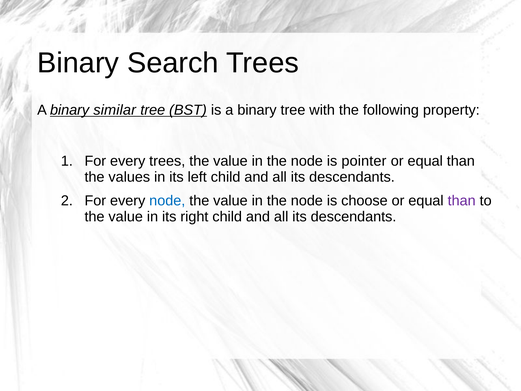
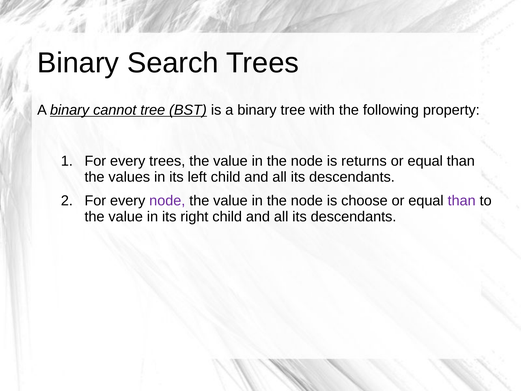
similar: similar -> cannot
pointer: pointer -> returns
node at (167, 201) colour: blue -> purple
